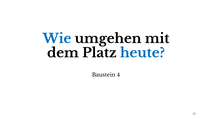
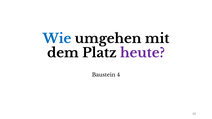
heute colour: blue -> purple
